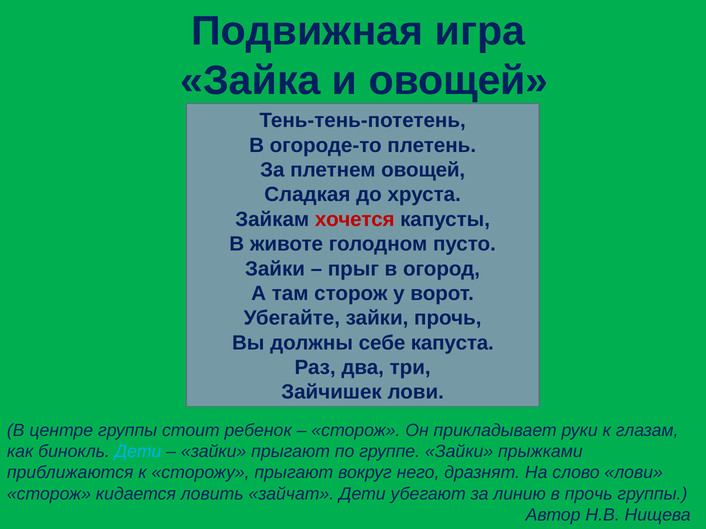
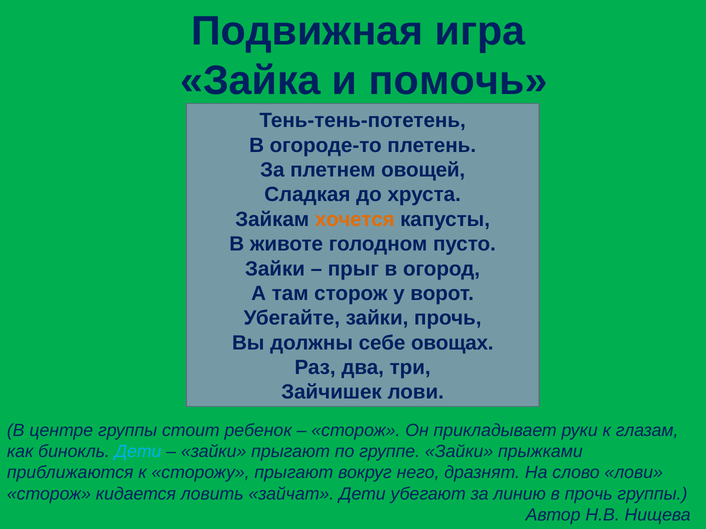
и овощей: овощей -> помочь
хочется colour: red -> orange
капуста: капуста -> овощах
